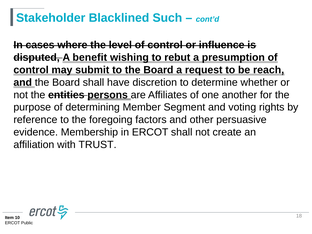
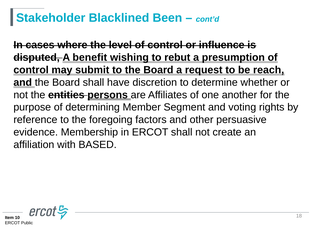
Such: Such -> Been
TRUST: TRUST -> BASED
